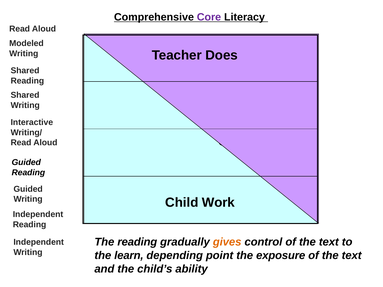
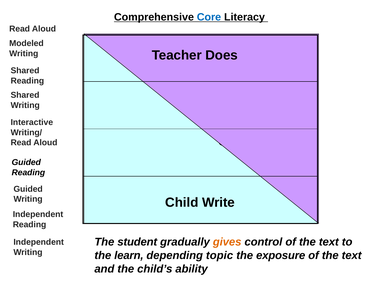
Core colour: purple -> blue
Work: Work -> Write
The reading: reading -> student
point: point -> topic
